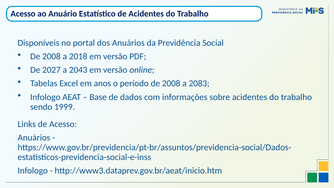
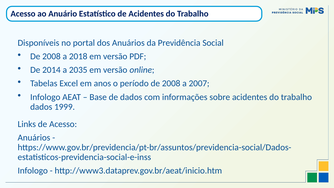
2027: 2027 -> 2014
2043: 2043 -> 2035
2083: 2083 -> 2007
sendo at (41, 107): sendo -> dados
